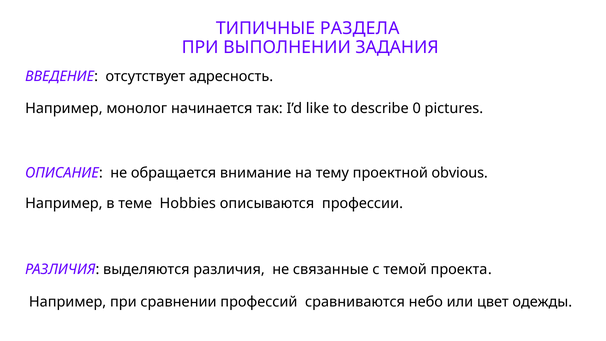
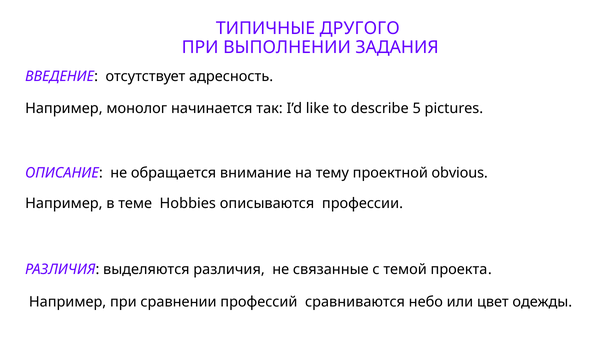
РАЗДЕЛА: РАЗДЕЛА -> ДРУГОГО
0: 0 -> 5
